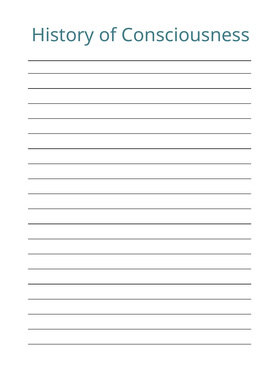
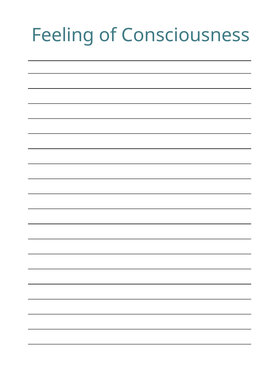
History: History -> Feeling
